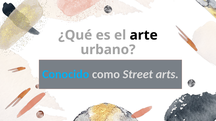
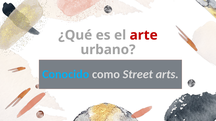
arte colour: black -> red
